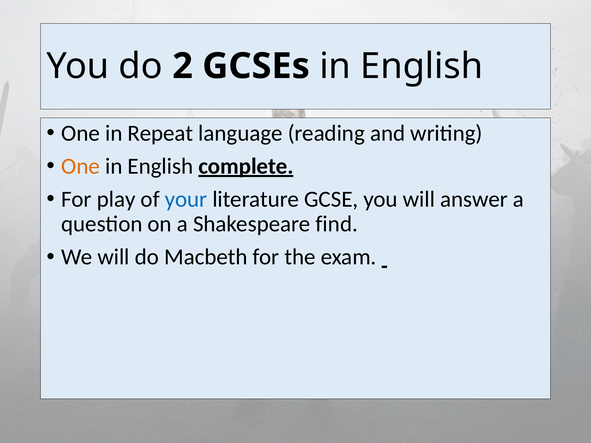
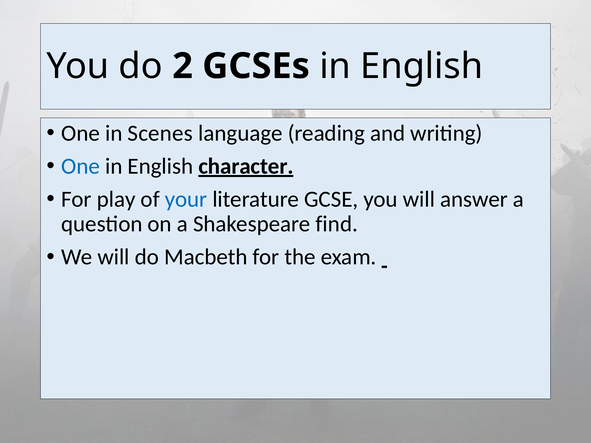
Repeat: Repeat -> Scenes
One at (81, 166) colour: orange -> blue
complete: complete -> character
